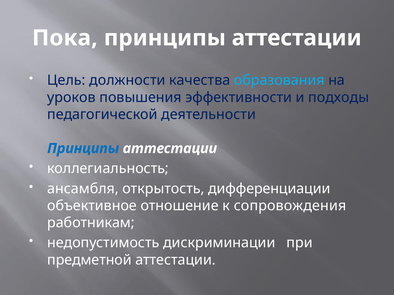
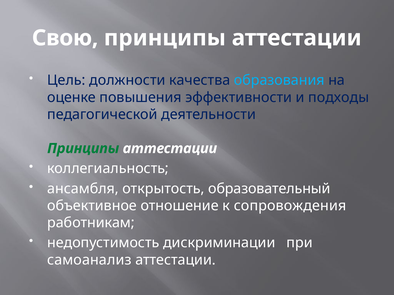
Пока: Пока -> Свою
уроков: уроков -> оценке
Принципы at (83, 149) colour: blue -> green
дифференциации: дифференциации -> образовательный
предметной: предметной -> самоанализ
